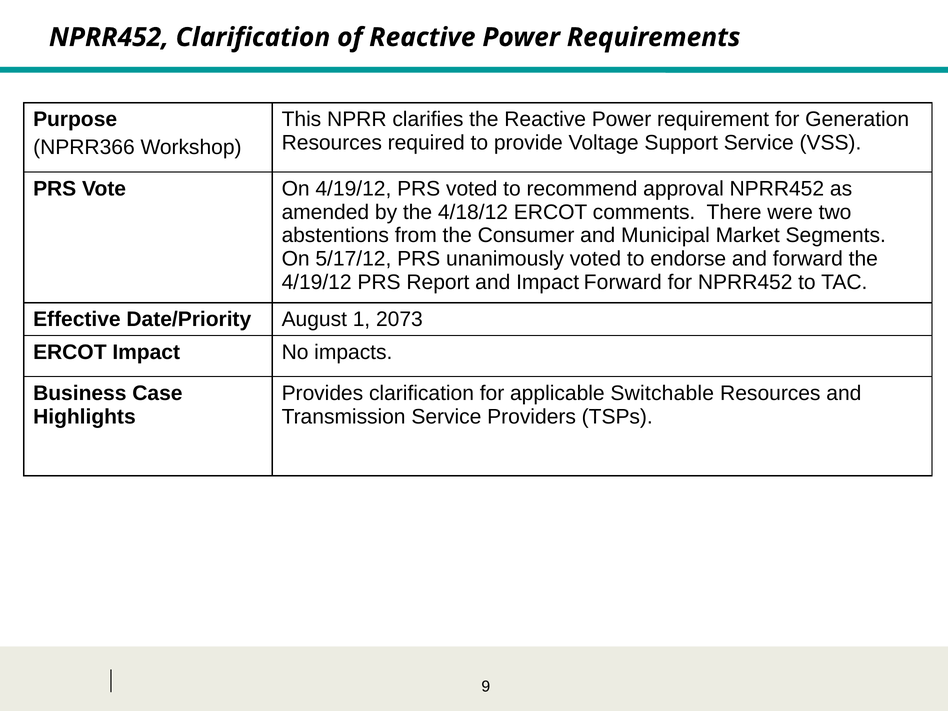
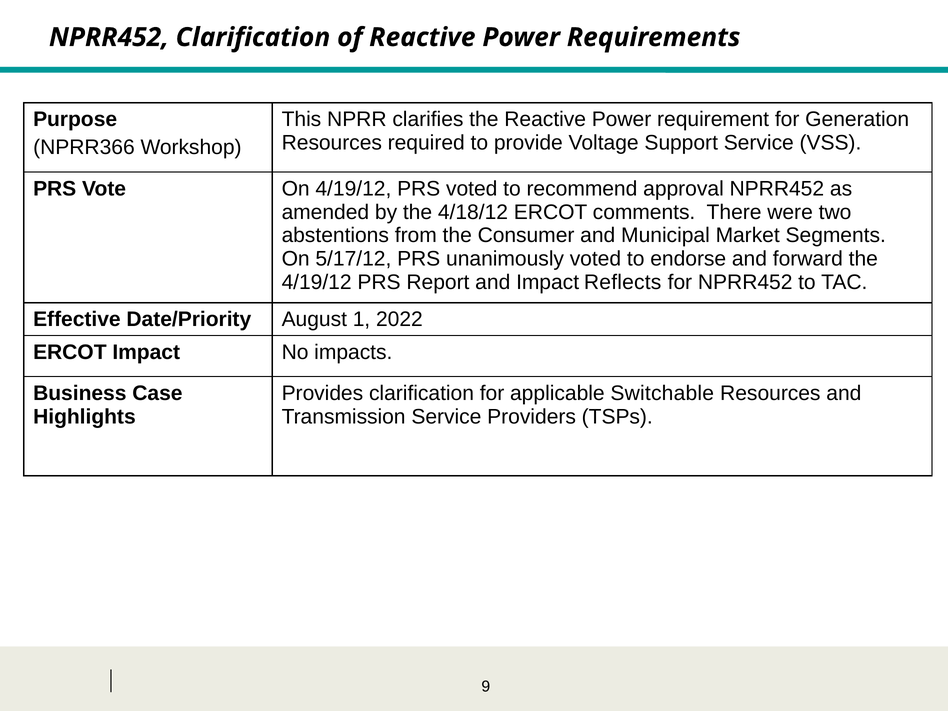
Impact Forward: Forward -> Reflects
2073: 2073 -> 2022
